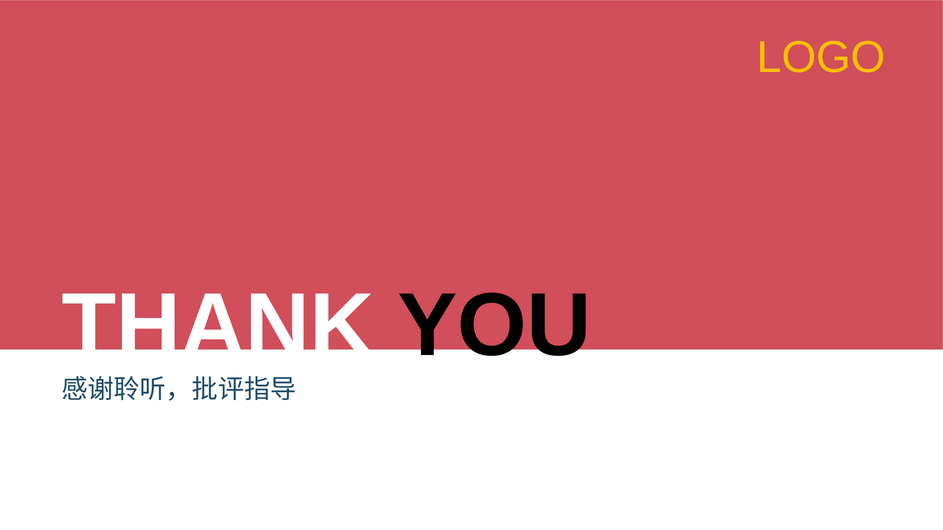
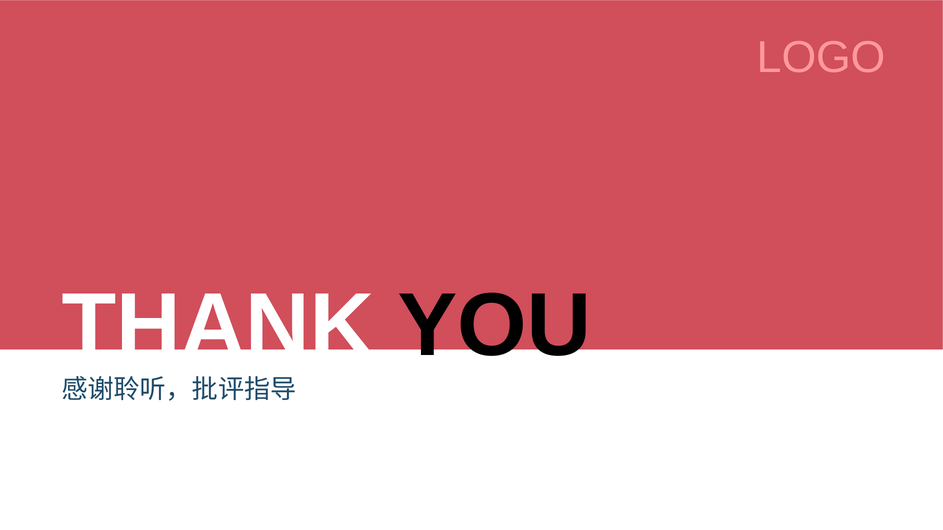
LOGO colour: yellow -> pink
